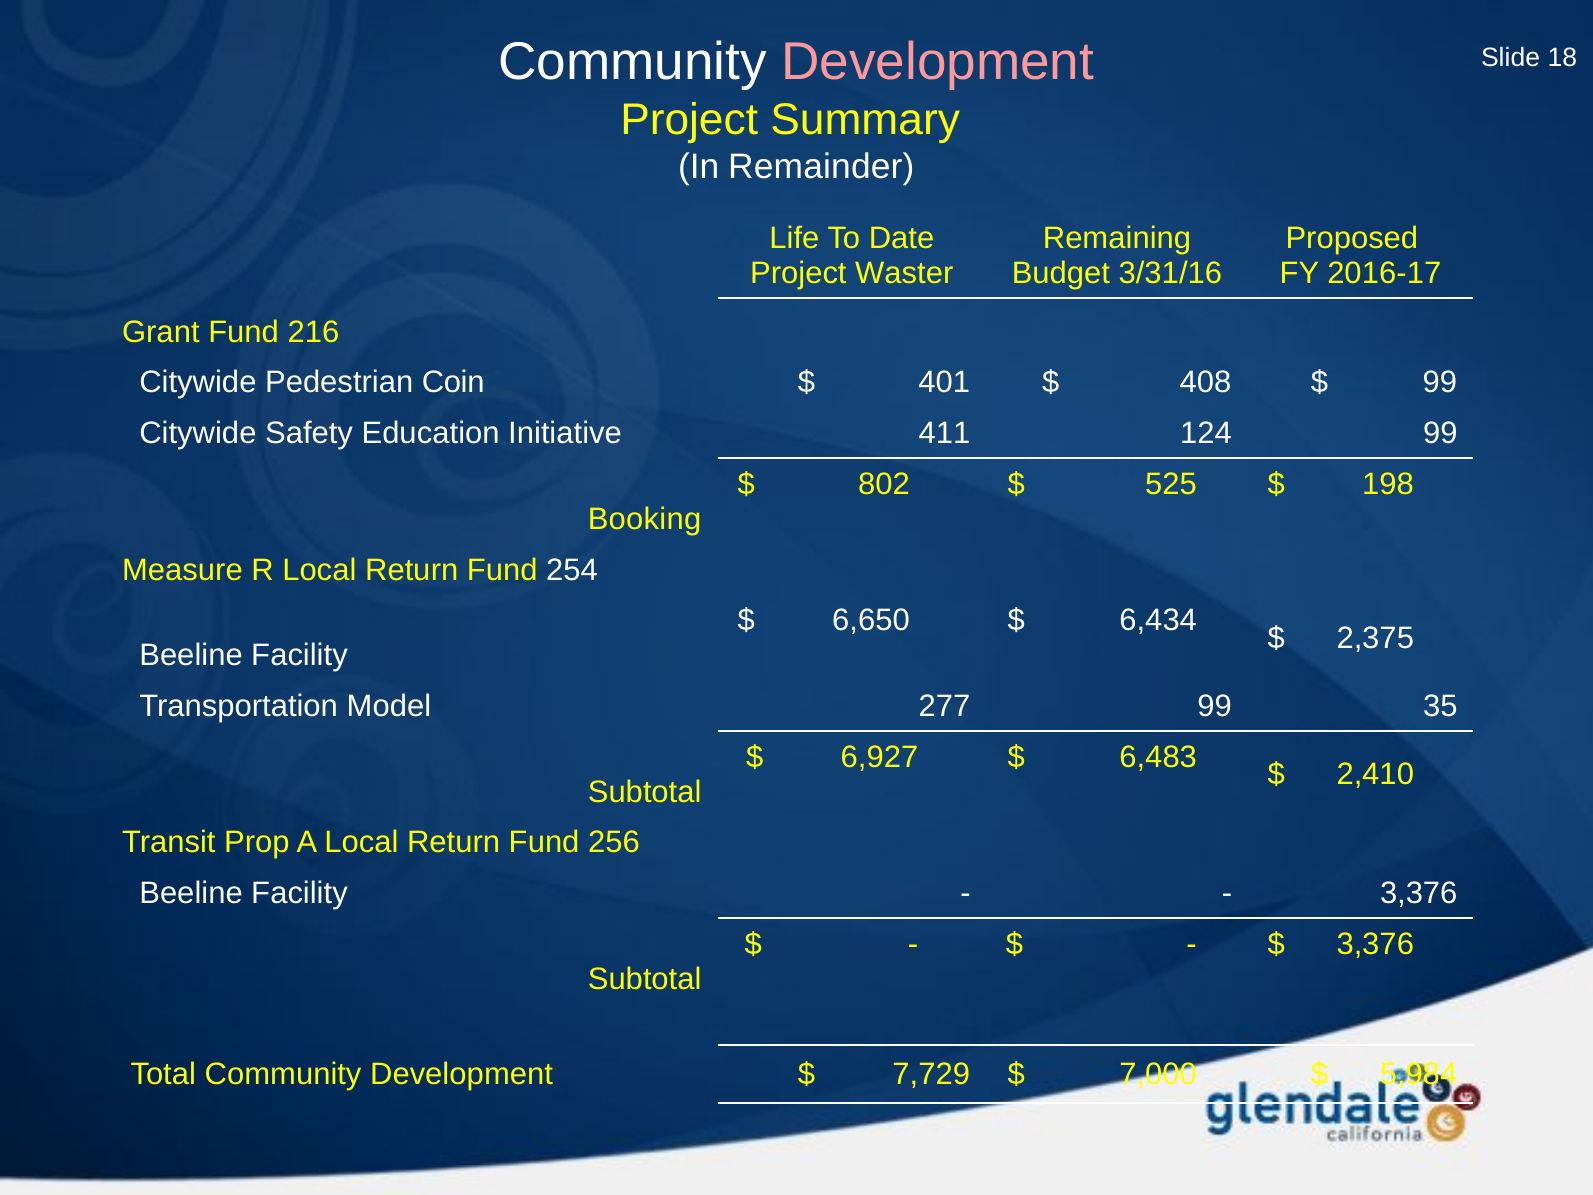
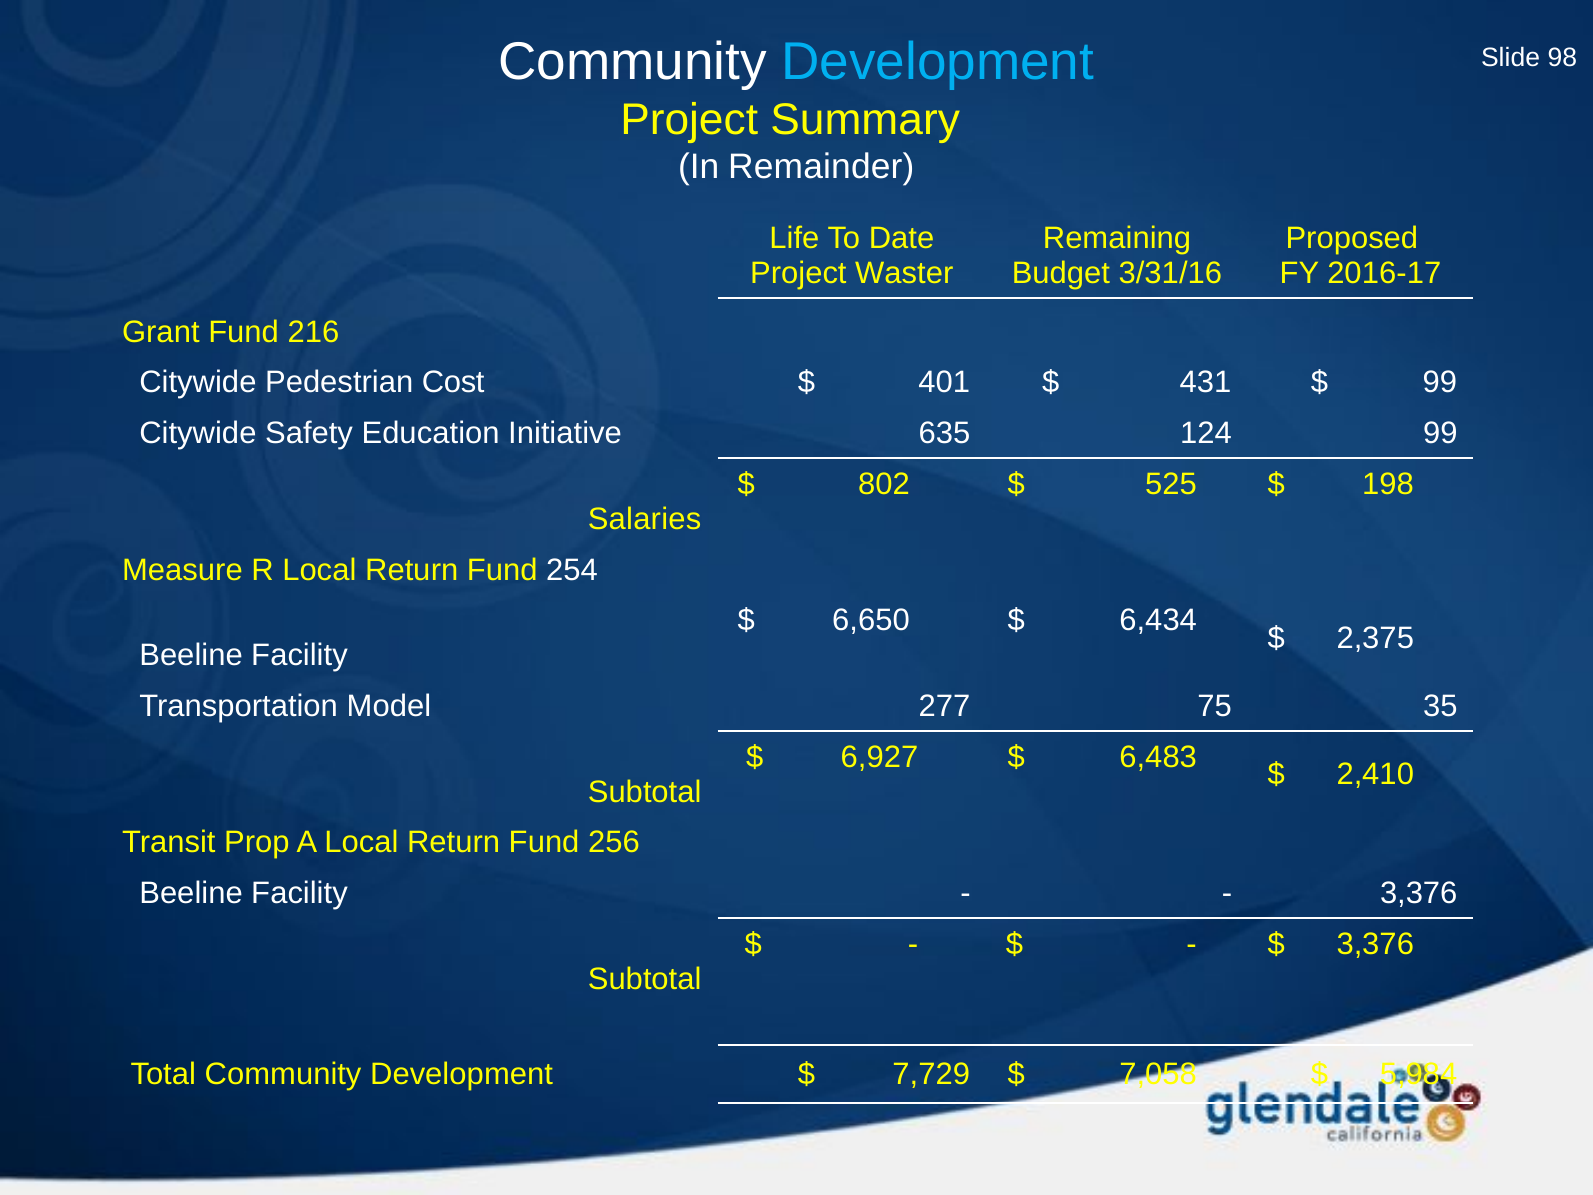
Development at (938, 62) colour: pink -> light blue
18: 18 -> 98
Coin: Coin -> Cost
408: 408 -> 431
411: 411 -> 635
Booking: Booking -> Salaries
277 99: 99 -> 75
7,000: 7,000 -> 7,058
